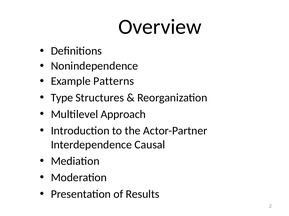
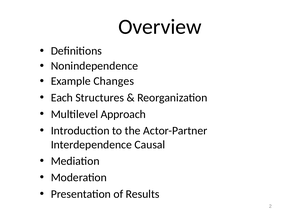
Patterns: Patterns -> Changes
Type: Type -> Each
